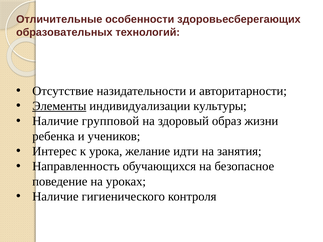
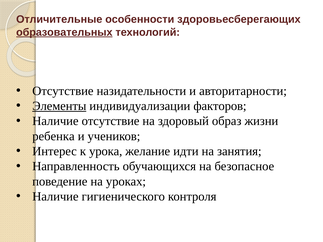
образовательных underline: none -> present
культуры: культуры -> факторов
Наличие групповой: групповой -> отсутствие
